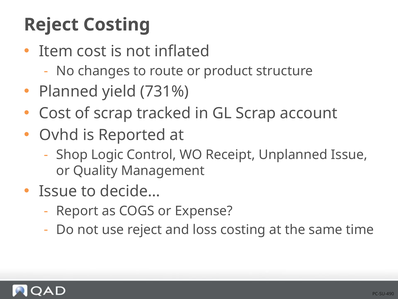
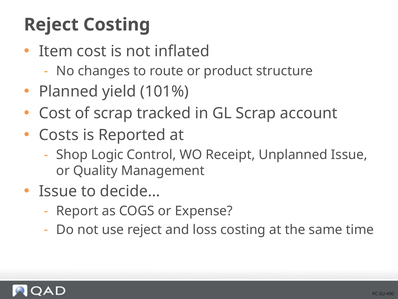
731%: 731% -> 101%
Ovhd: Ovhd -> Costs
